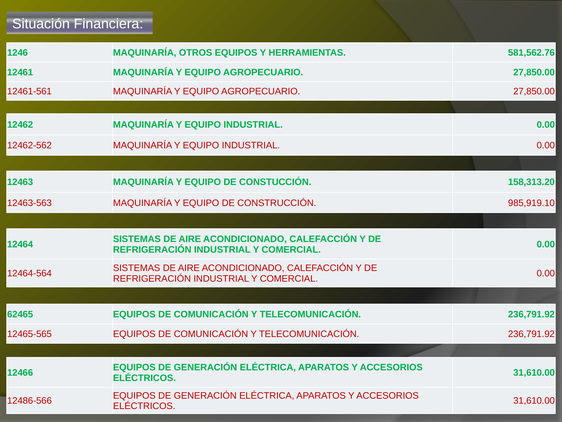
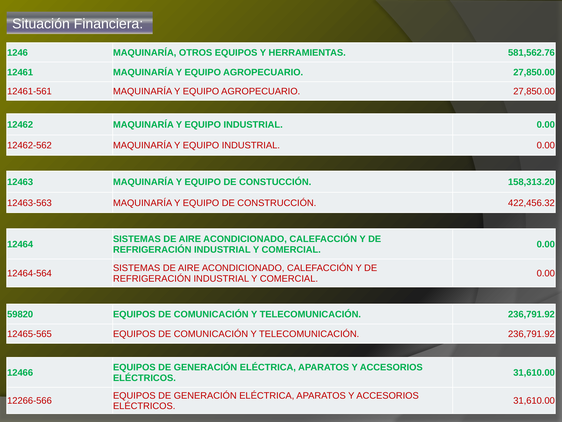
985,919.10: 985,919.10 -> 422,456.32
62465: 62465 -> 59820
12486-566: 12486-566 -> 12266-566
